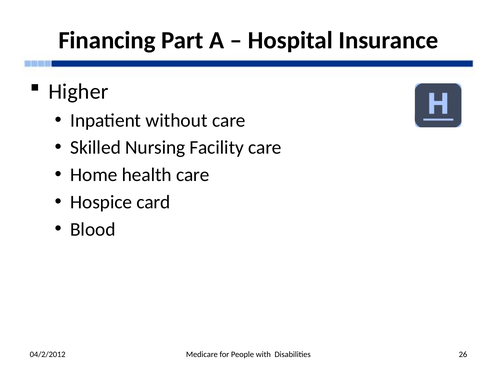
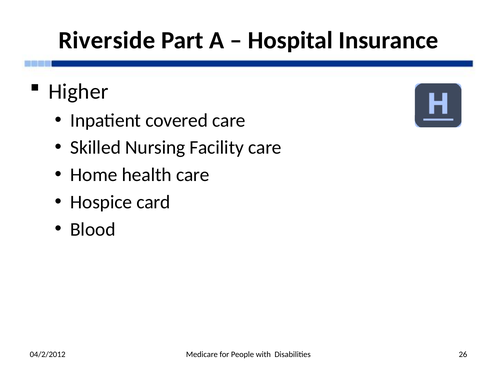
Financing: Financing -> Riverside
without: without -> covered
